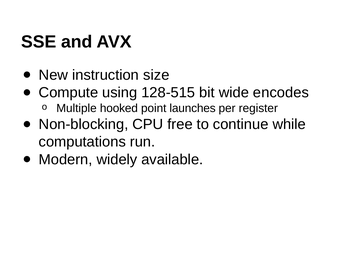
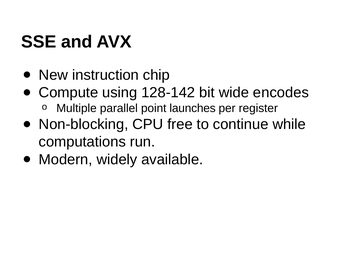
size: size -> chip
128-515: 128-515 -> 128-142
hooked: hooked -> parallel
